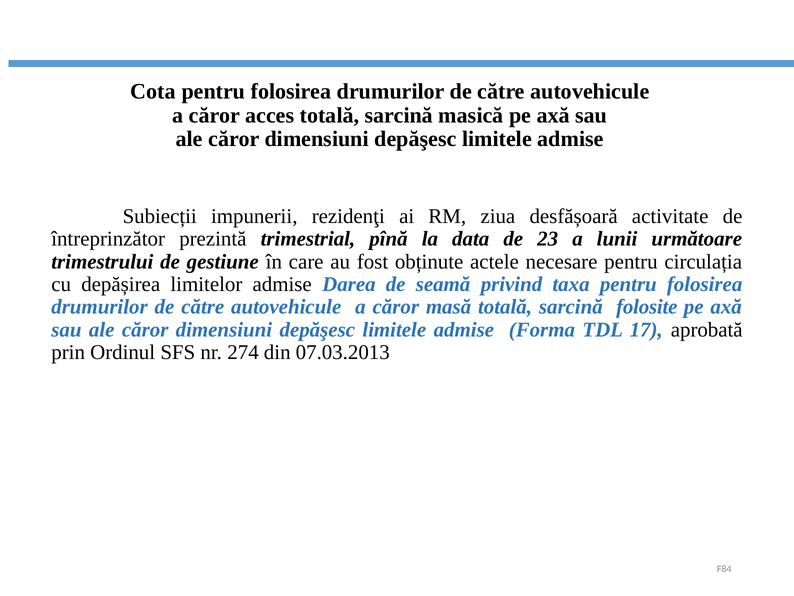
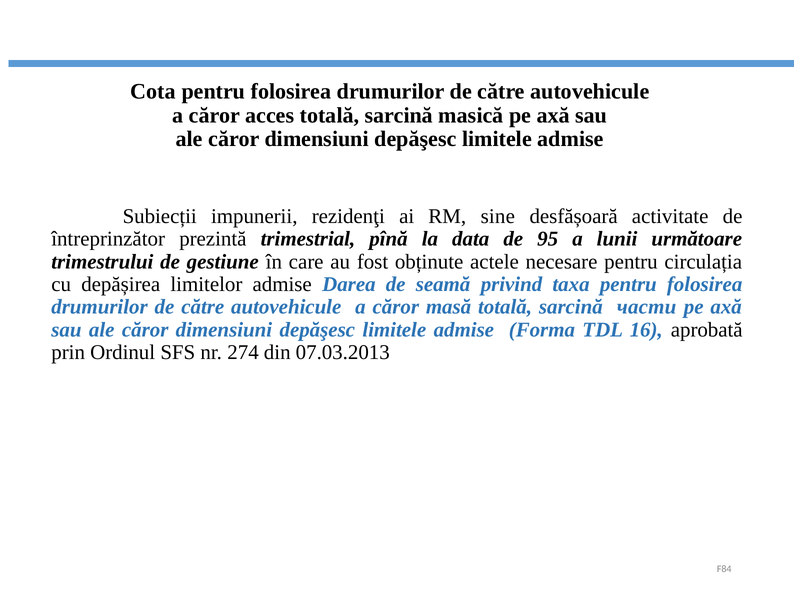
ziua: ziua -> sine
23: 23 -> 95
folosite: folosite -> части
17: 17 -> 16
